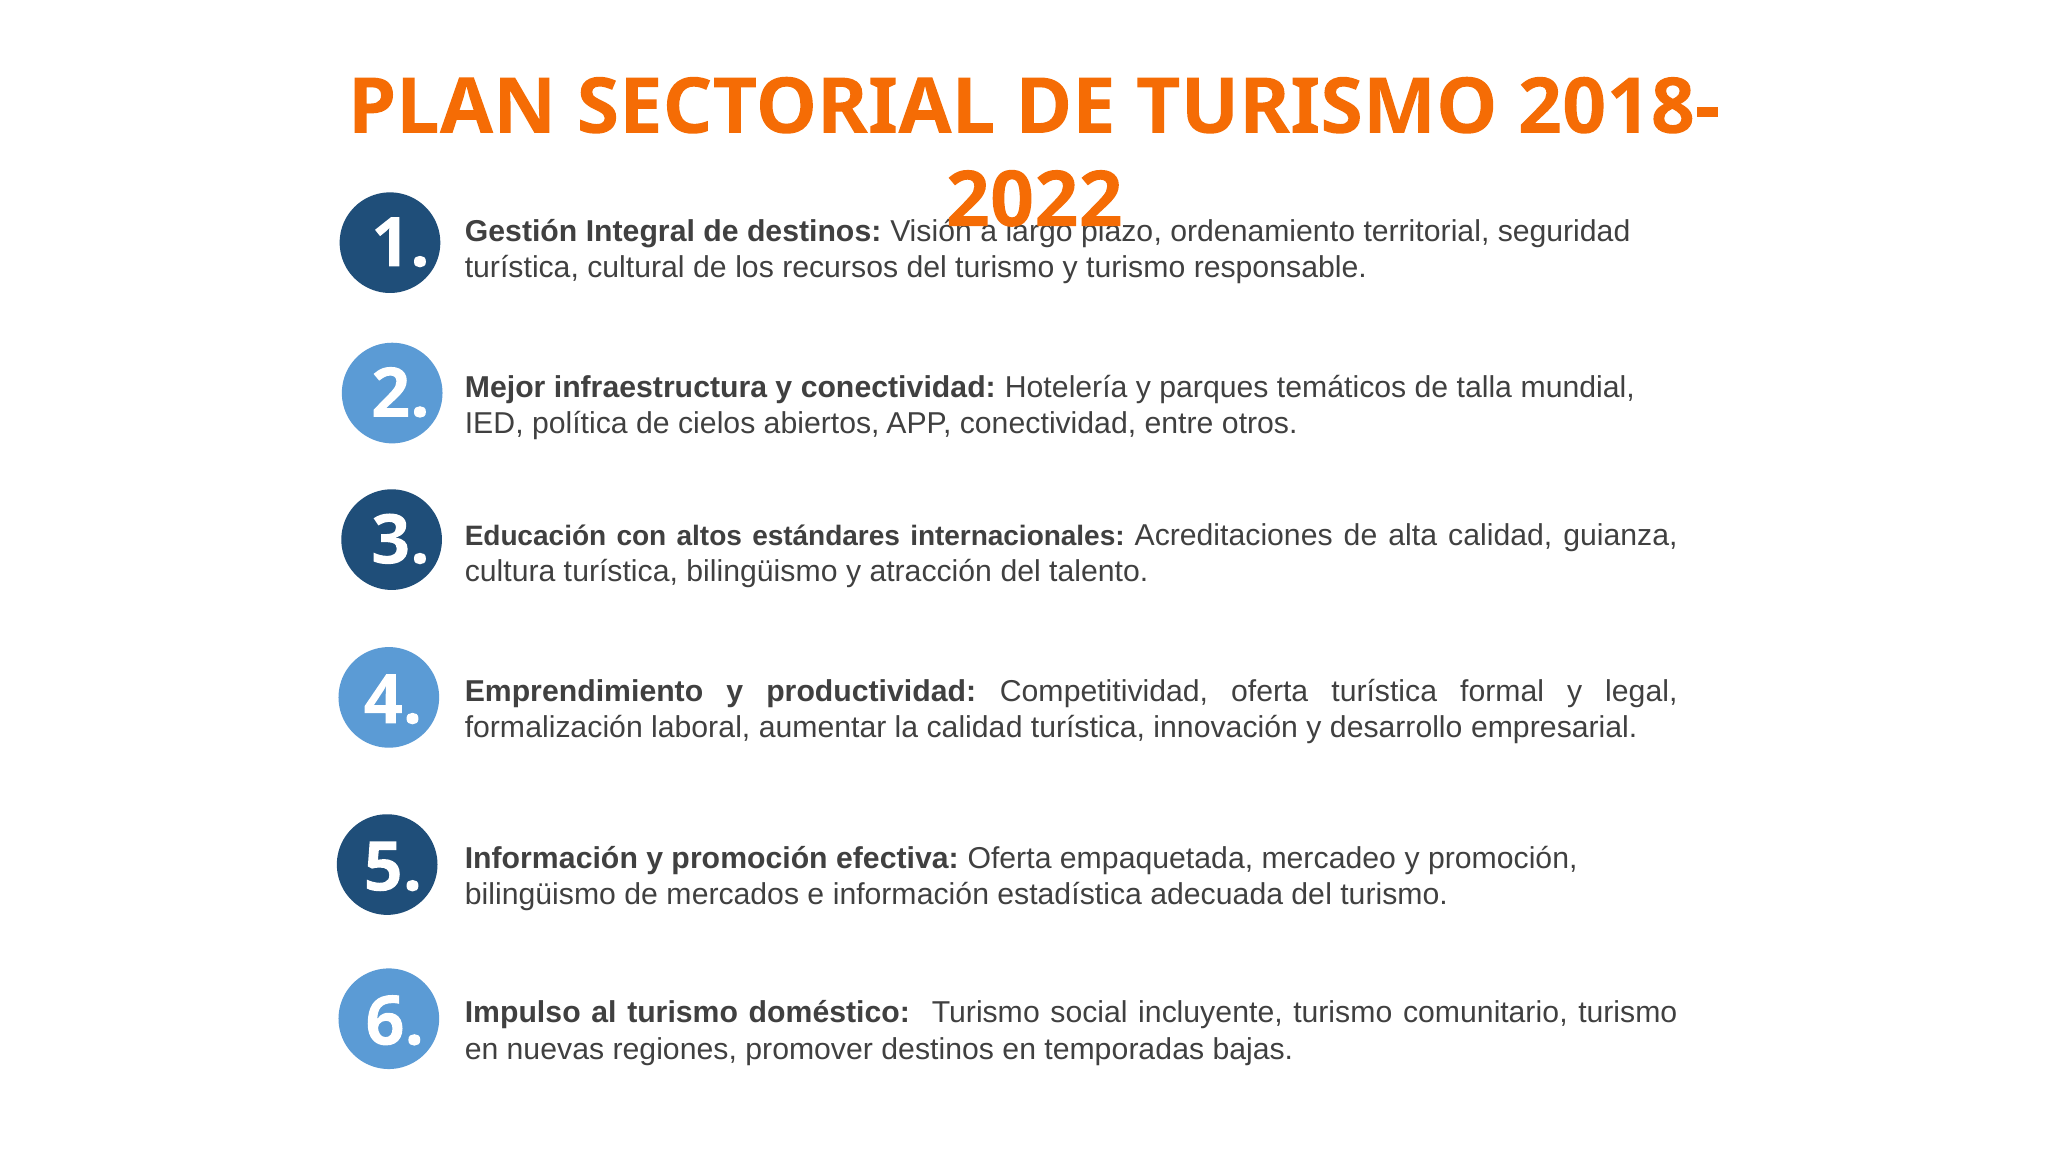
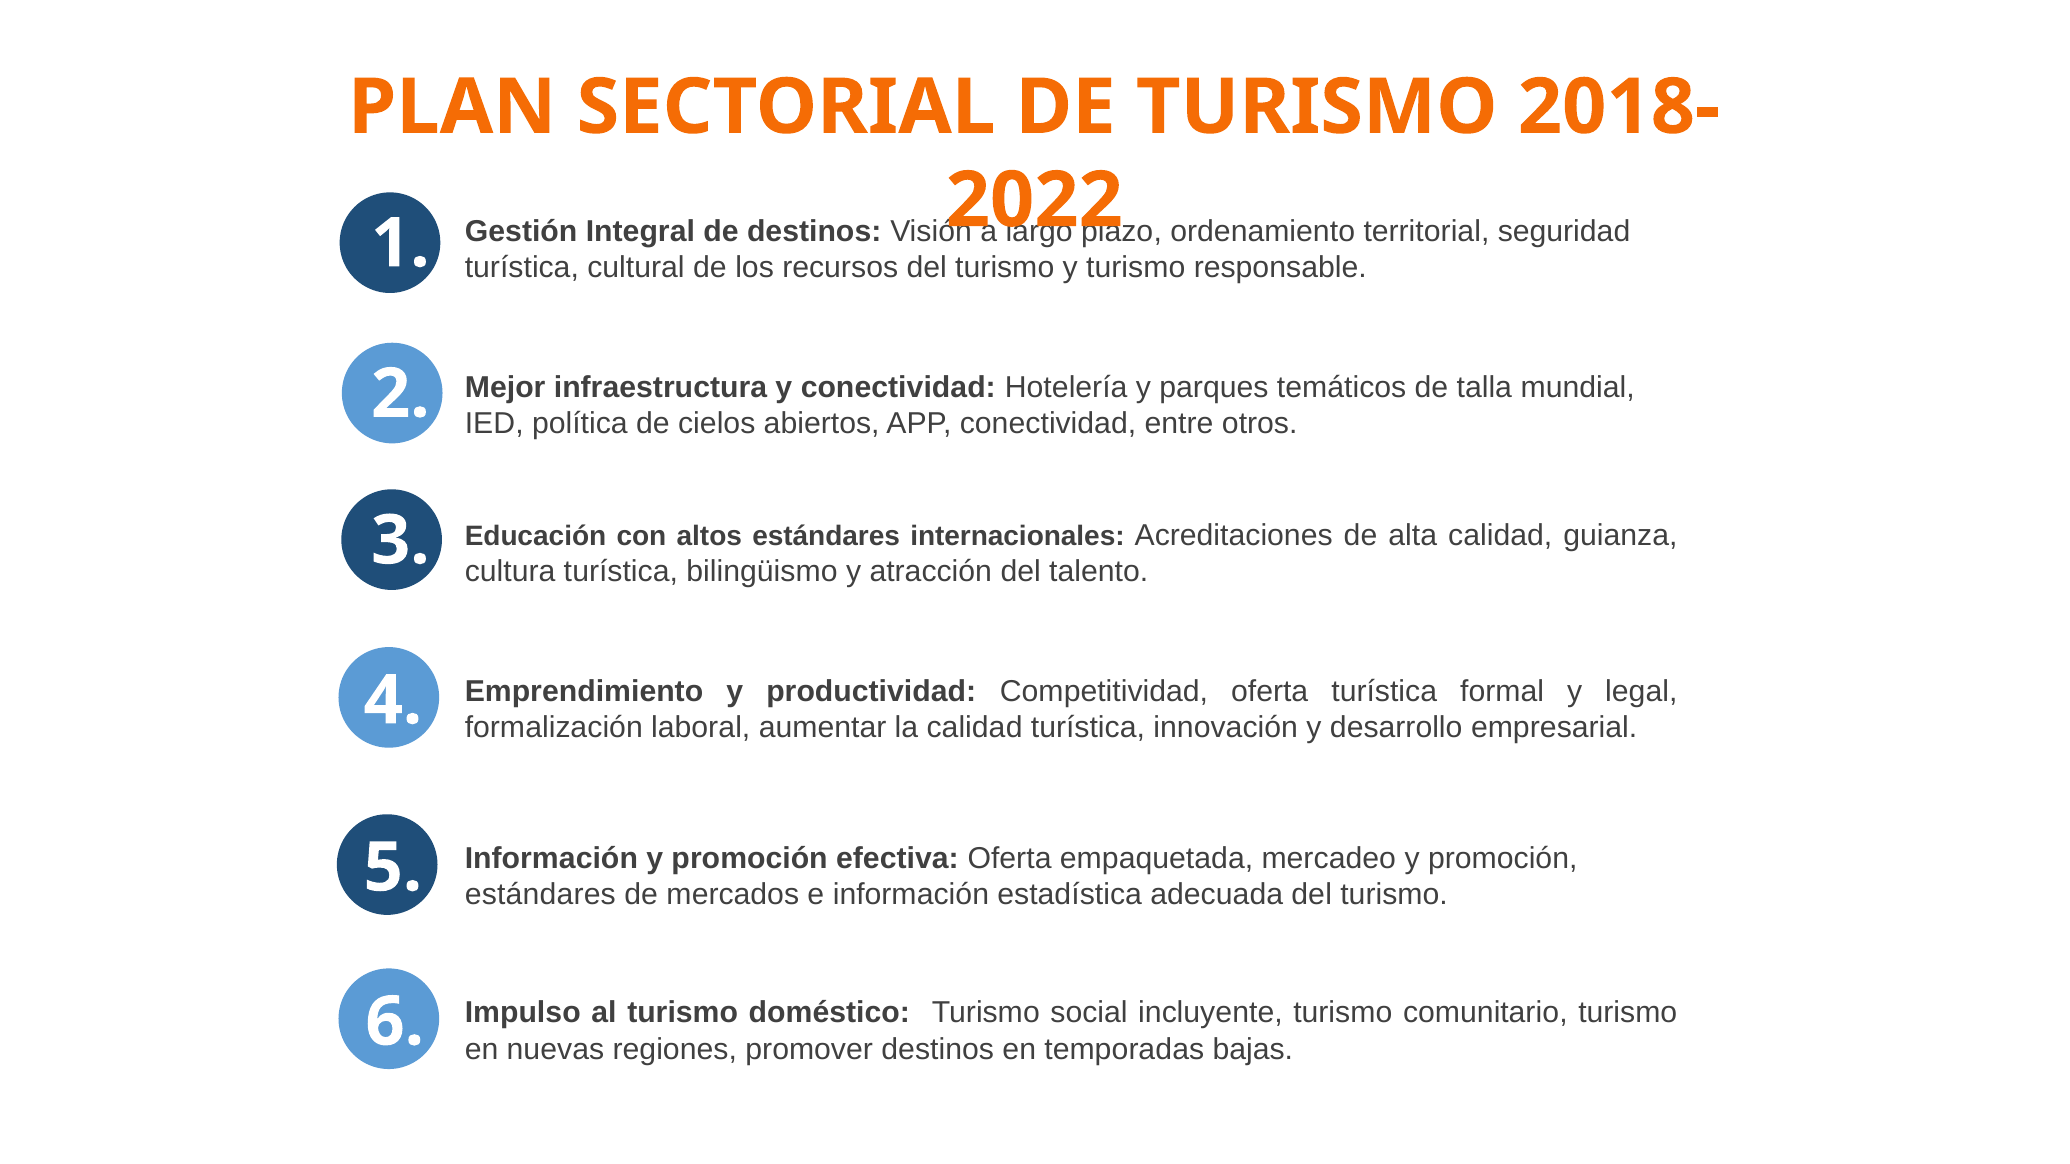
bilingüismo at (540, 895): bilingüismo -> estándares
